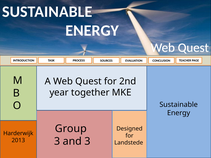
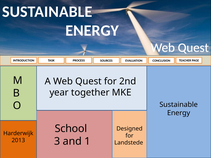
Group: Group -> School
and 3: 3 -> 1
